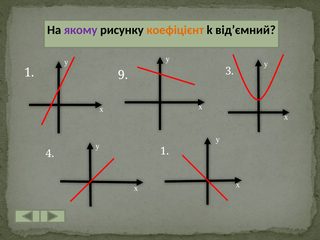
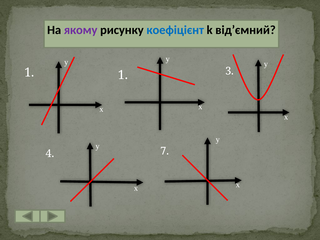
коефіцієнт colour: orange -> blue
1 9: 9 -> 1
4 1: 1 -> 7
